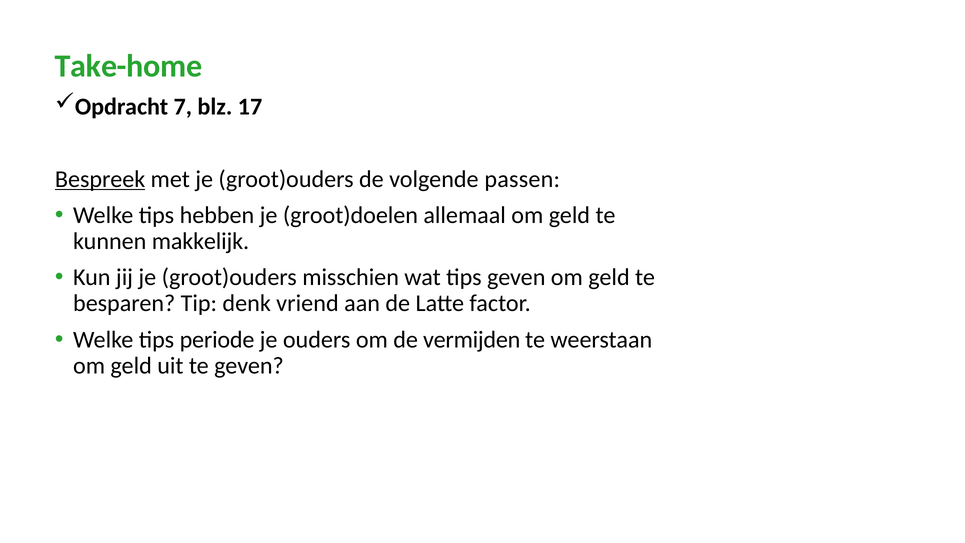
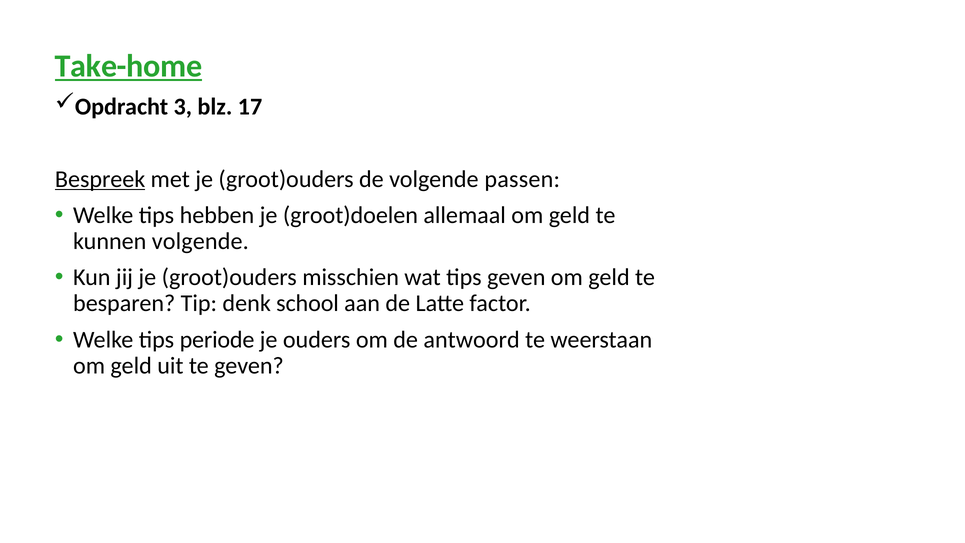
Take-home underline: none -> present
7: 7 -> 3
kunnen makkelijk: makkelijk -> volgende
vriend: vriend -> school
vermijden: vermijden -> antwoord
